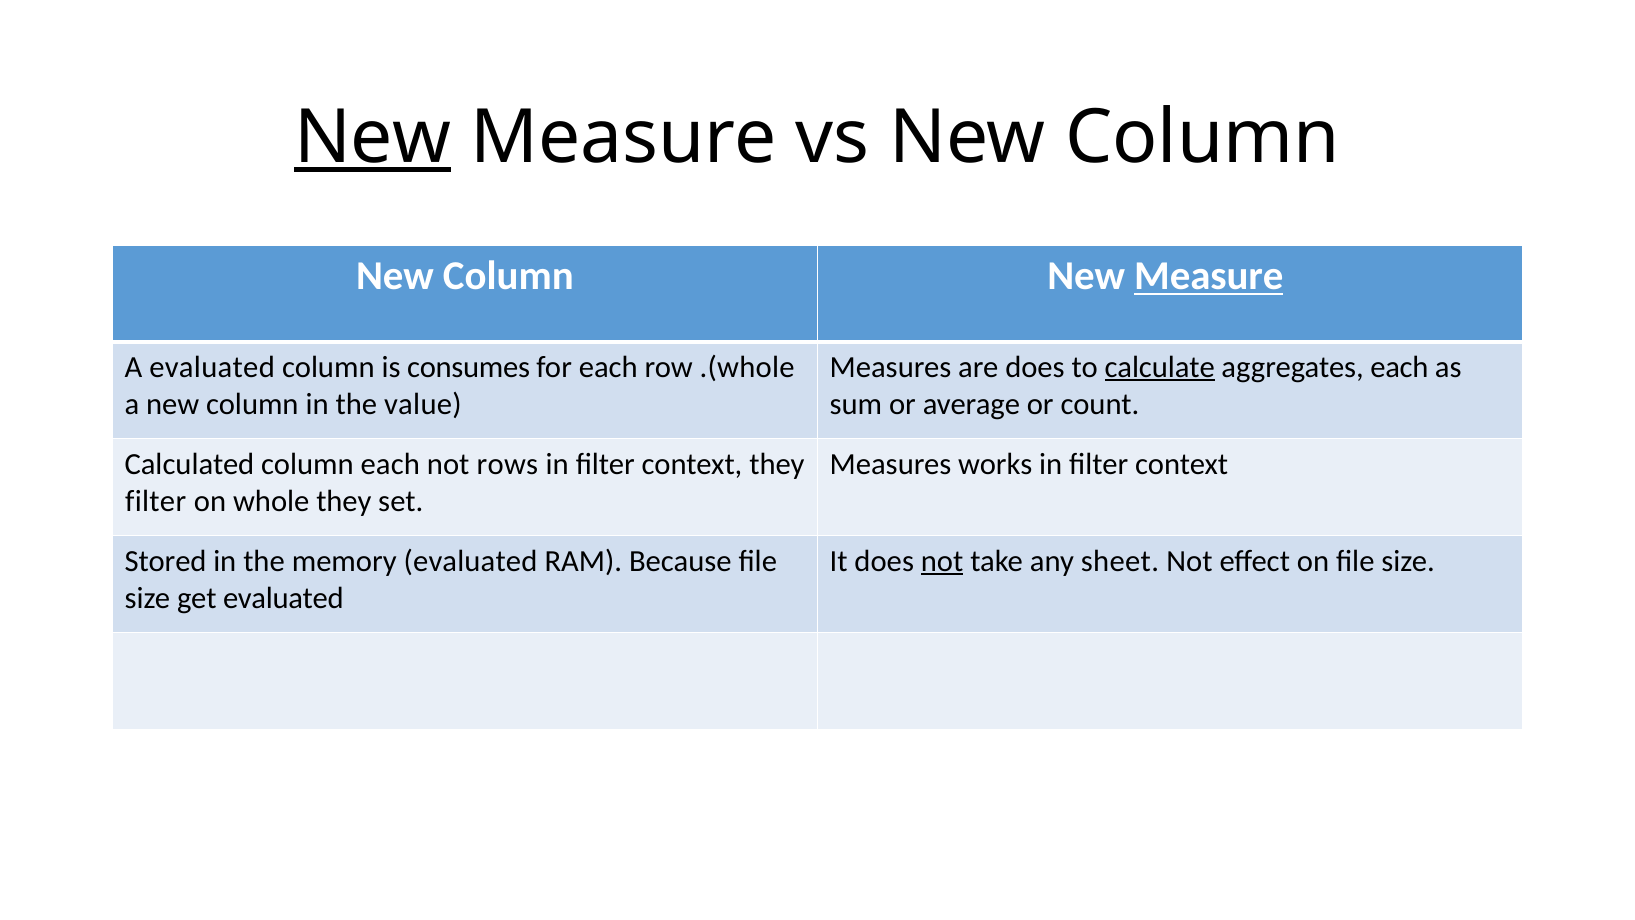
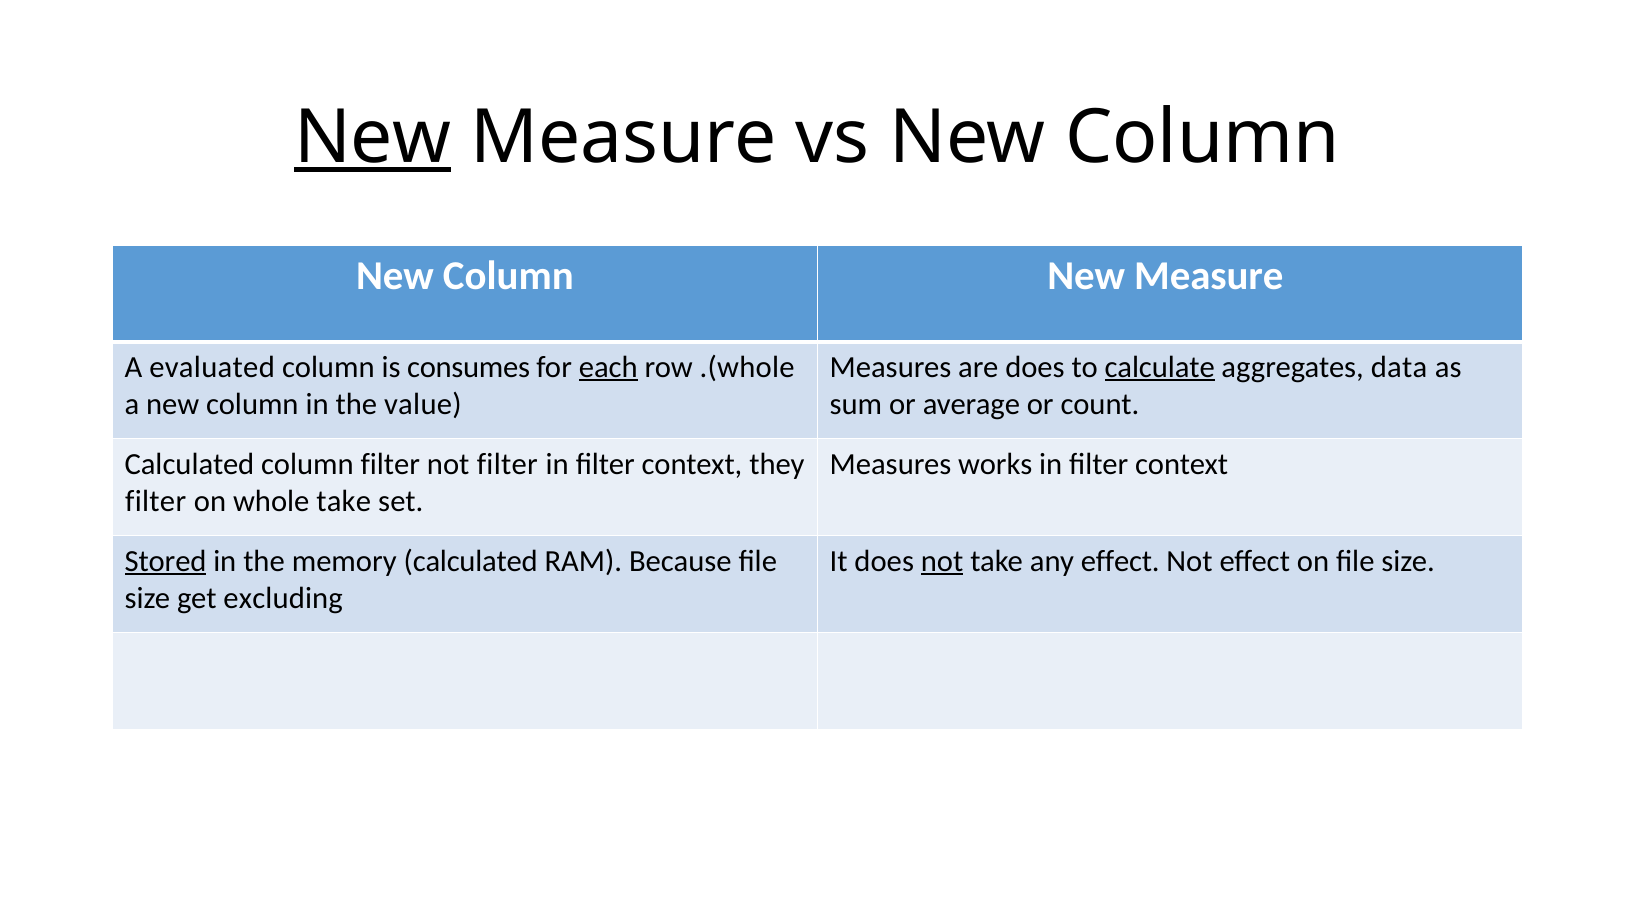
Measure at (1209, 276) underline: present -> none
each at (608, 367) underline: none -> present
aggregates each: each -> data
column each: each -> filter
not rows: rows -> filter
whole they: they -> take
Stored underline: none -> present
memory evaluated: evaluated -> calculated
any sheet: sheet -> effect
get evaluated: evaluated -> excluding
